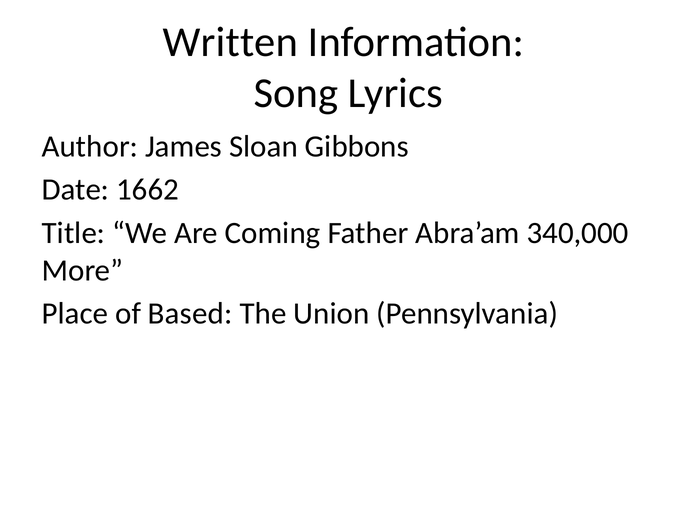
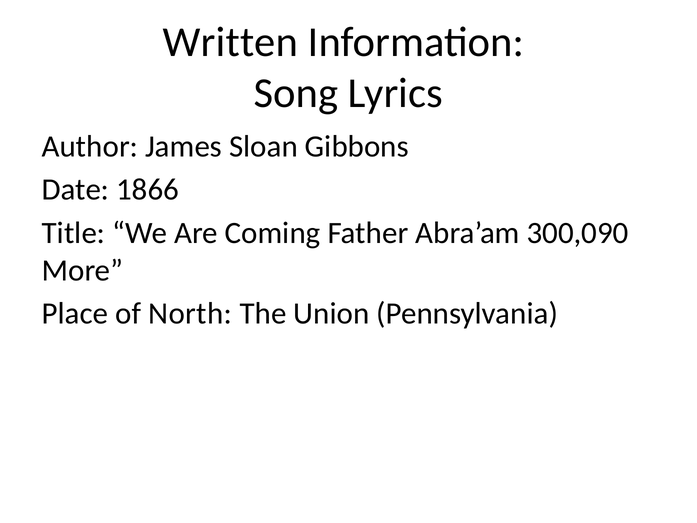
1662: 1662 -> 1866
340,000: 340,000 -> 300,090
Based: Based -> North
